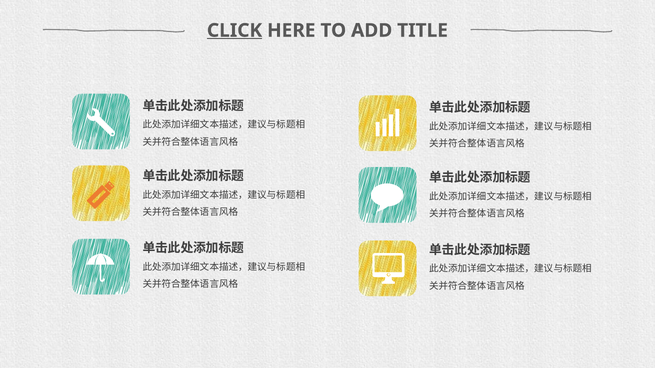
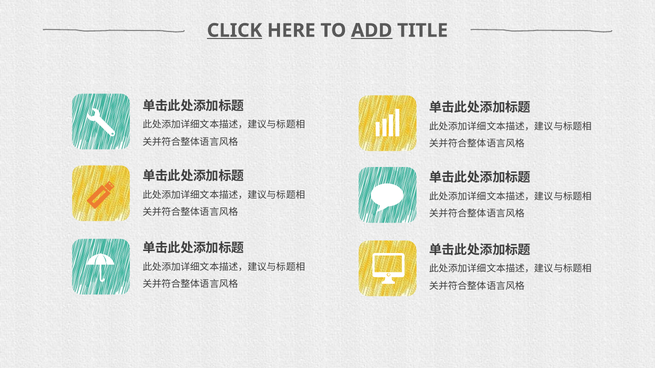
ADD underline: none -> present
